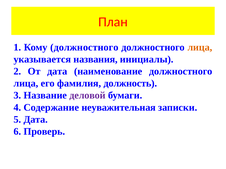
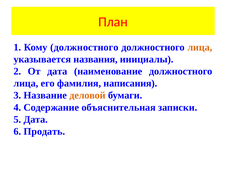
должность: должность -> написания
деловой colour: purple -> orange
неуважительная: неуважительная -> объяснительная
Проверь: Проверь -> Продать
